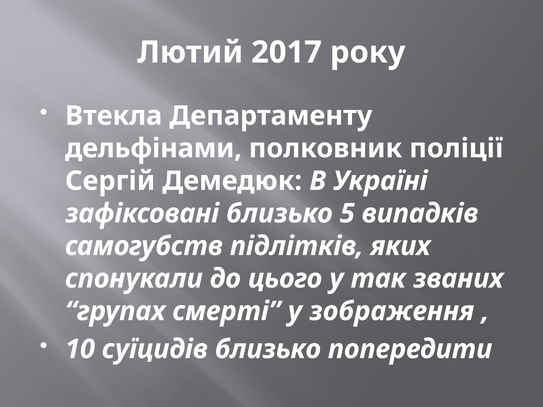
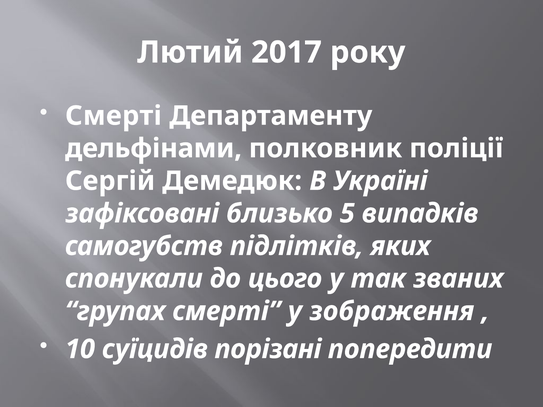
Втекла at (114, 116): Втекла -> Смерті
суїцидів близько: близько -> порізані
